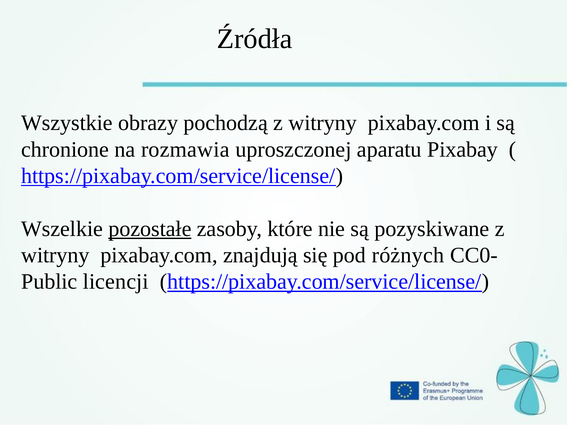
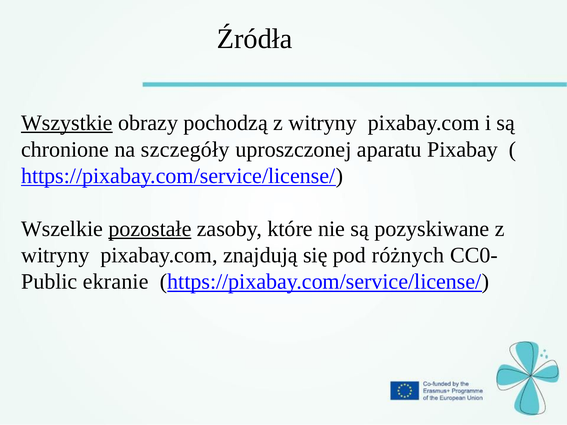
Wszystkie underline: none -> present
rozmawia: rozmawia -> szczegóły
licencji: licencji -> ekranie
